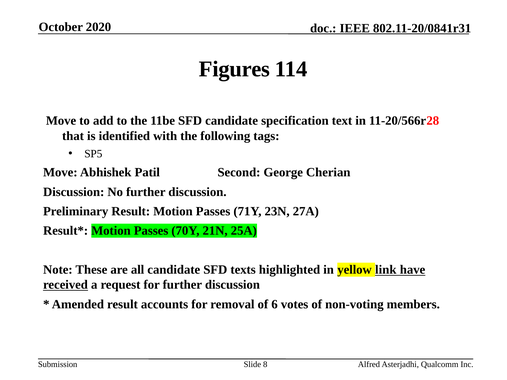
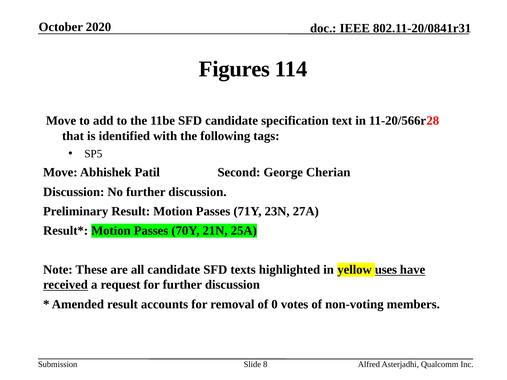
link: link -> uses
6: 6 -> 0
